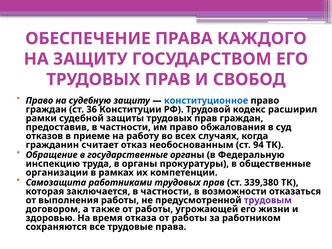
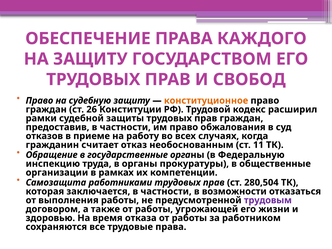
конституционное colour: blue -> orange
36: 36 -> 26
94: 94 -> 11
339,380: 339,380 -> 280,504
